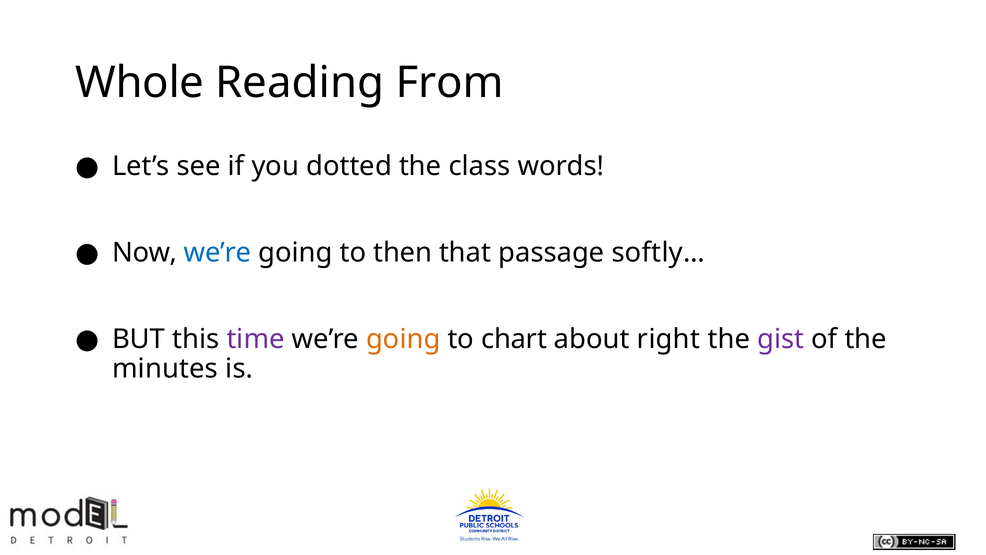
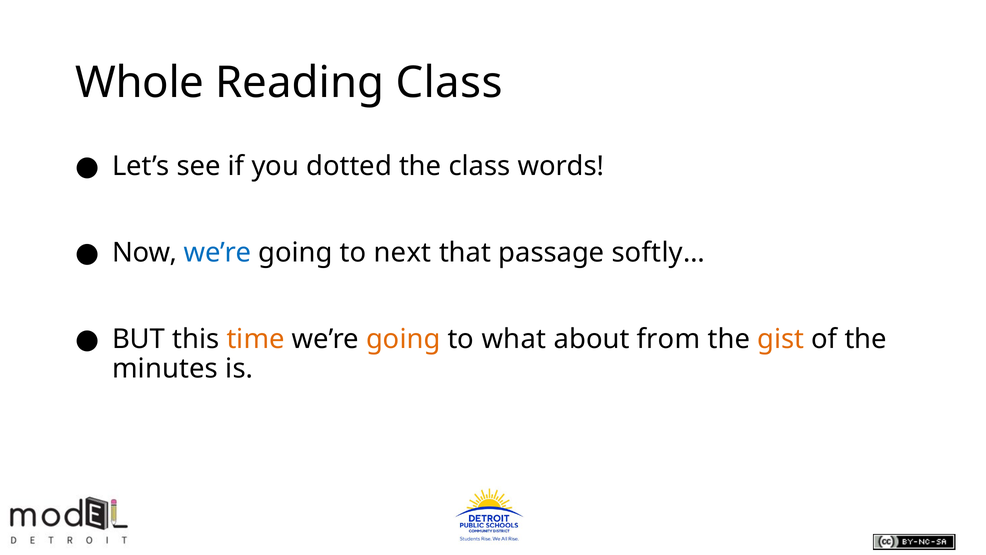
Reading From: From -> Class
then: then -> next
time colour: purple -> orange
chart: chart -> what
right: right -> from
gist colour: purple -> orange
